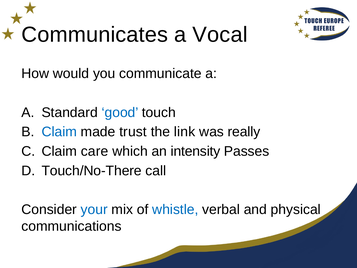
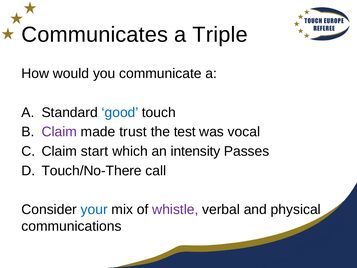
Vocal: Vocal -> Triple
Claim at (59, 132) colour: blue -> purple
link: link -> test
really: really -> vocal
care: care -> start
whistle colour: blue -> purple
